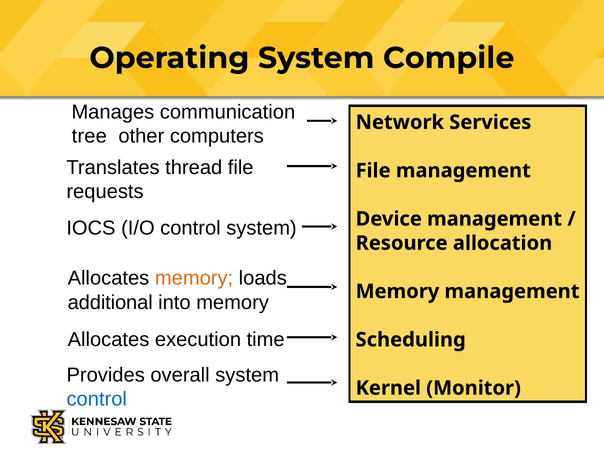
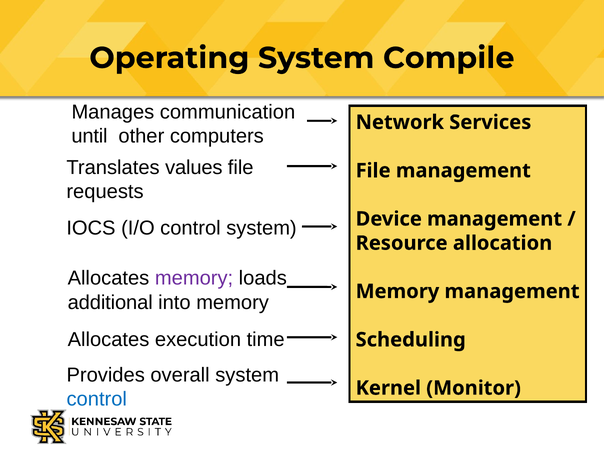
tree: tree -> until
thread: thread -> values
memory at (194, 278) colour: orange -> purple
